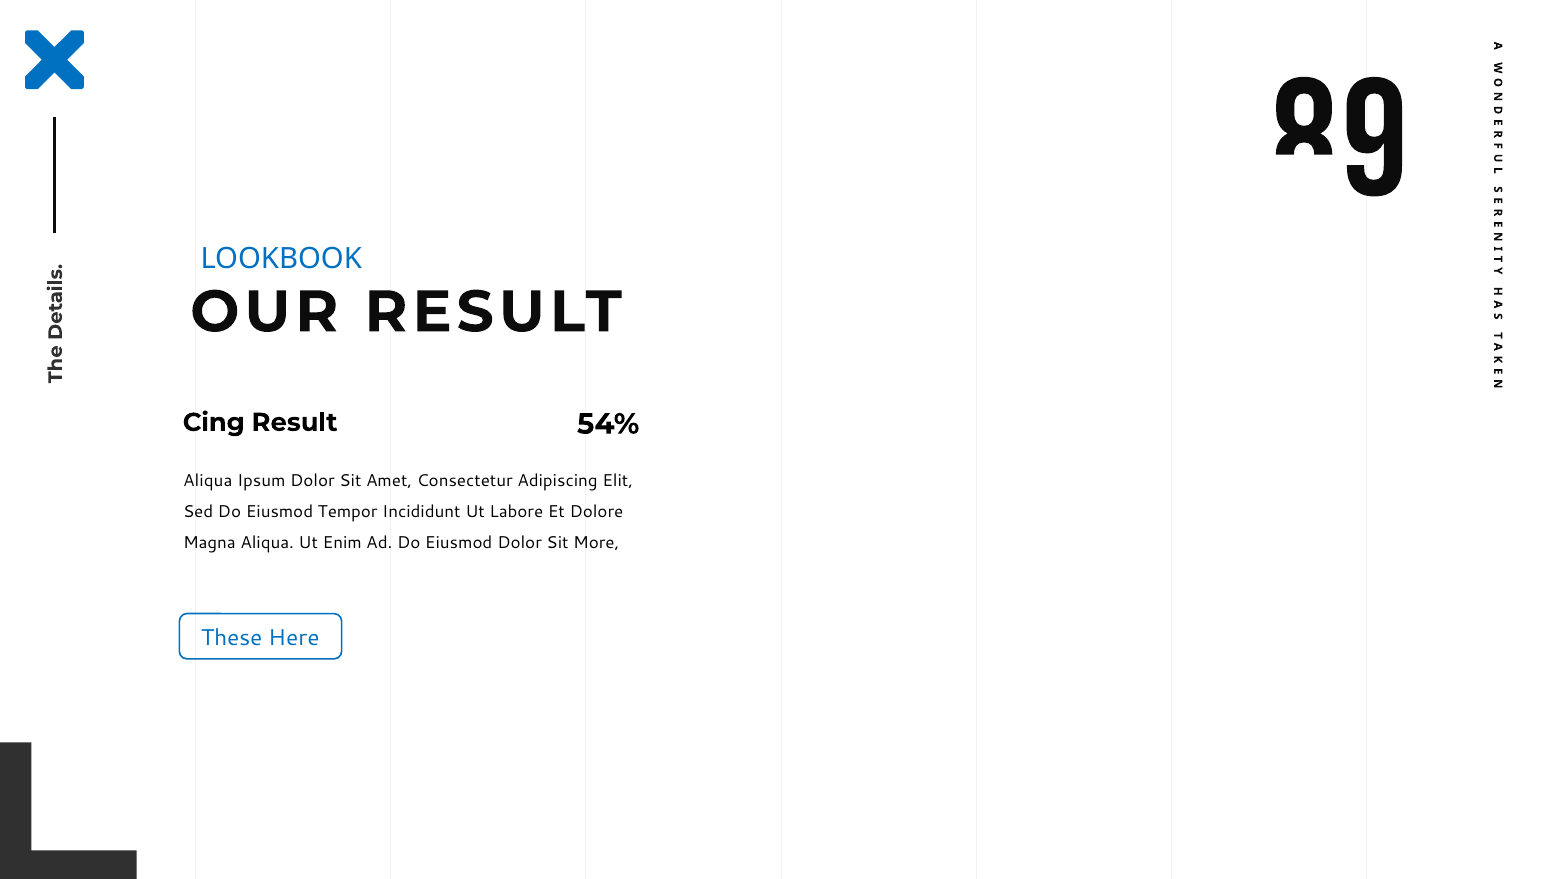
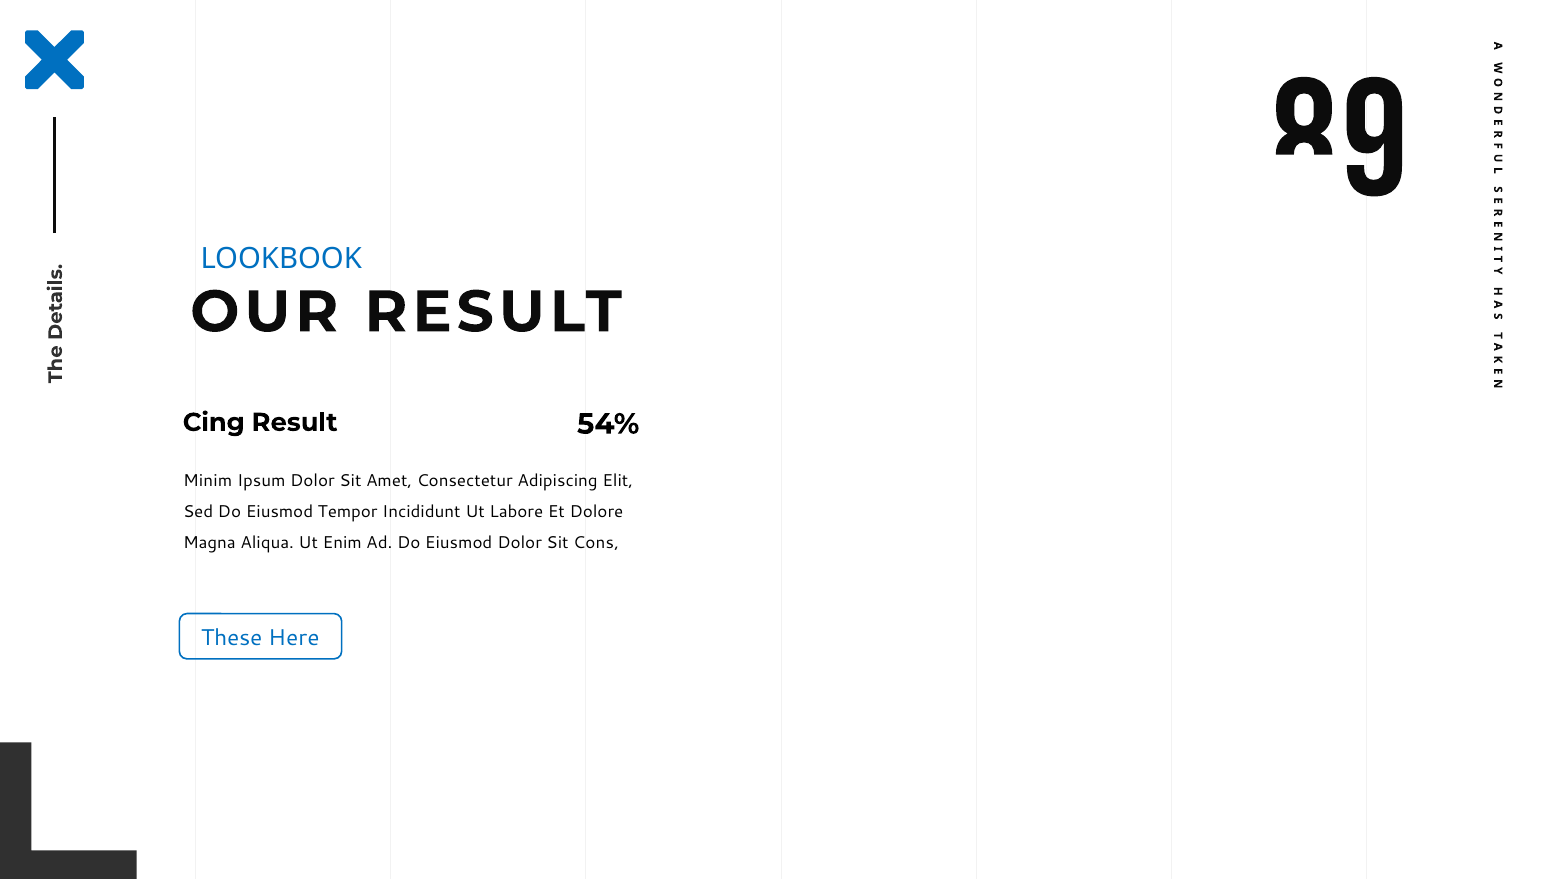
Aliqua at (208, 481): Aliqua -> Minim
More: More -> Cons
